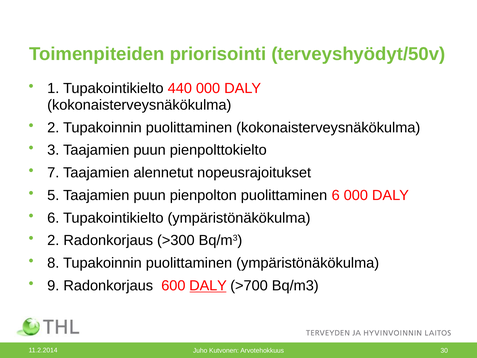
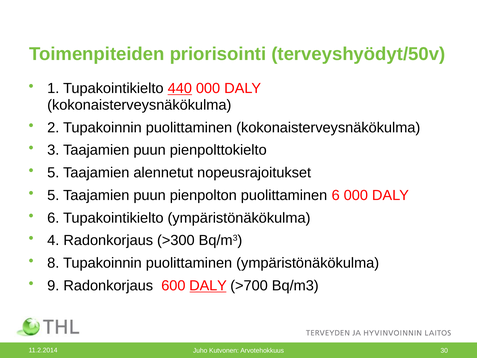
440 underline: none -> present
7 at (53, 173): 7 -> 5
2 at (53, 240): 2 -> 4
